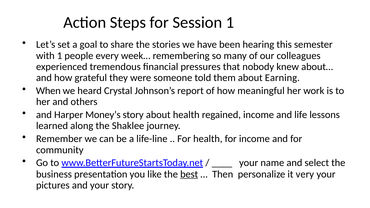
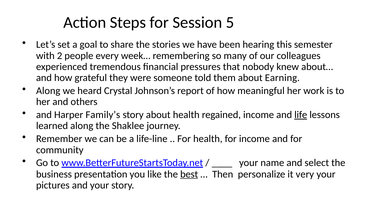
Session 1: 1 -> 5
with 1: 1 -> 2
When at (48, 91): When -> Along
Money’s: Money’s -> Family’s
life underline: none -> present
